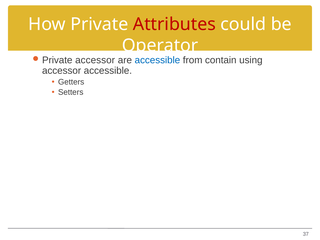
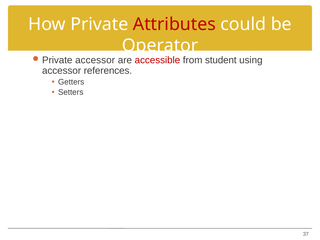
accessible at (157, 60) colour: blue -> red
contain: contain -> student
accessor accessible: accessible -> references
